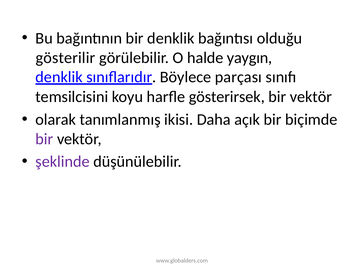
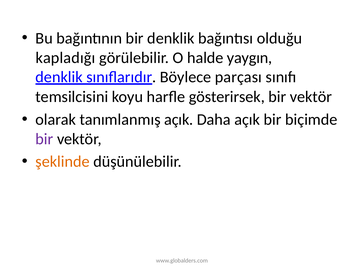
gösterilir: gösterilir -> kapladığı
tanımlanmış ikisi: ikisi -> açık
şeklinde colour: purple -> orange
